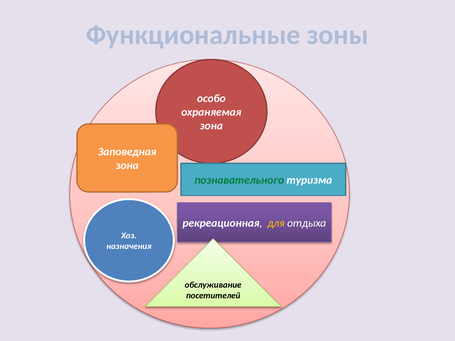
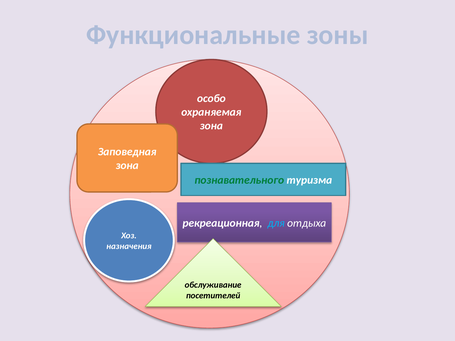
для colour: yellow -> light blue
